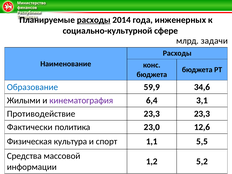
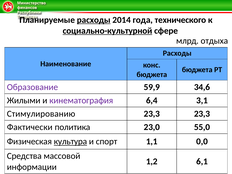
инженерных: инженерных -> технического
социально-культурной underline: none -> present
задачи: задачи -> отдыха
Образование colour: blue -> purple
Противодействие: Противодействие -> Стимулированию
12,6: 12,6 -> 55,0
культура underline: none -> present
5,5: 5,5 -> 0,0
5,2: 5,2 -> 6,1
